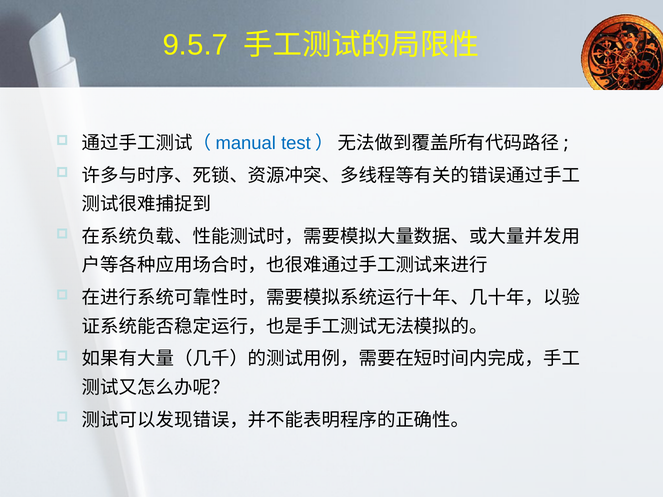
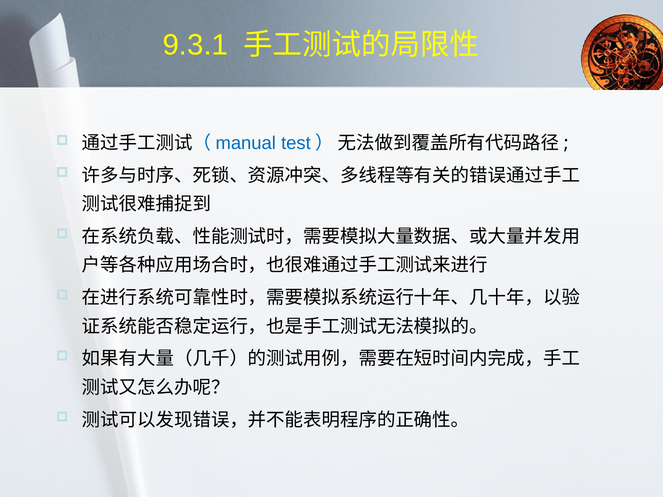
9.5.7: 9.5.7 -> 9.3.1
